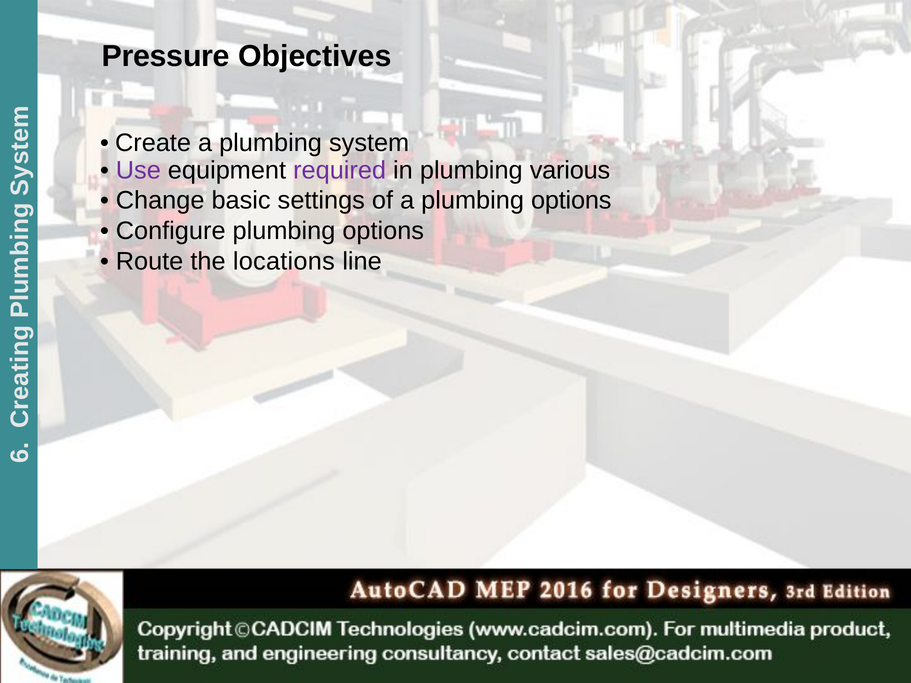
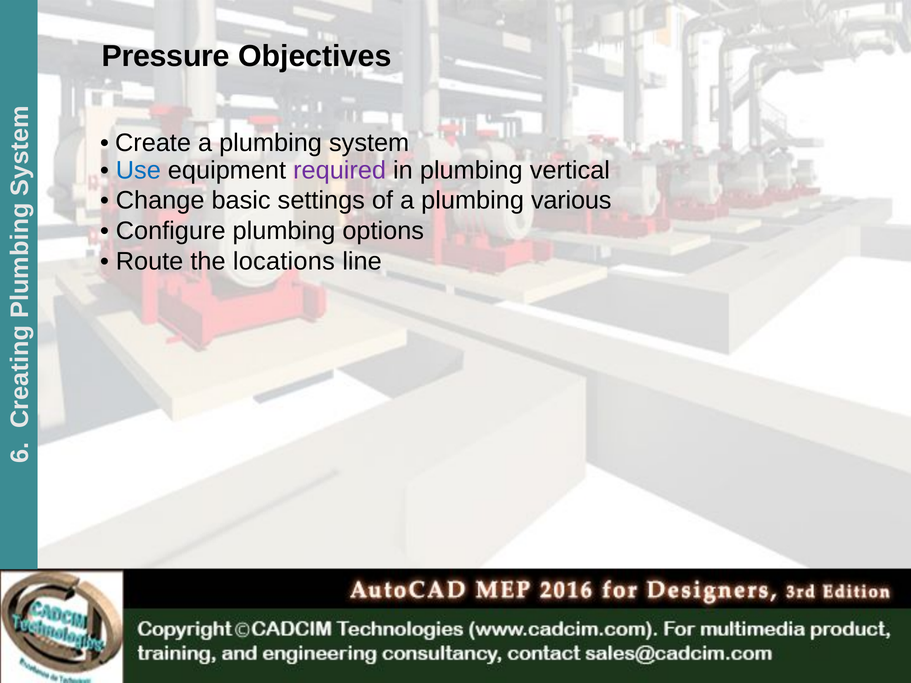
Use colour: purple -> blue
various: various -> vertical
a plumbing options: options -> various
